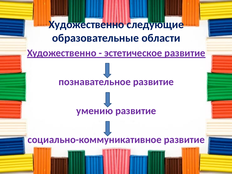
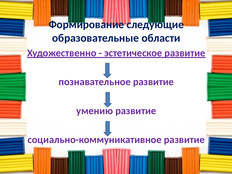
Художественно at (86, 24): Художественно -> Формирование
